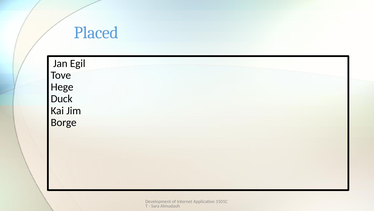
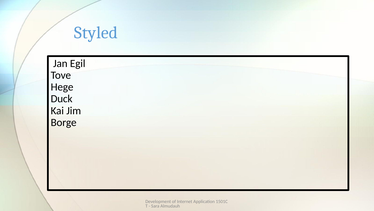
Placed: Placed -> Styled
